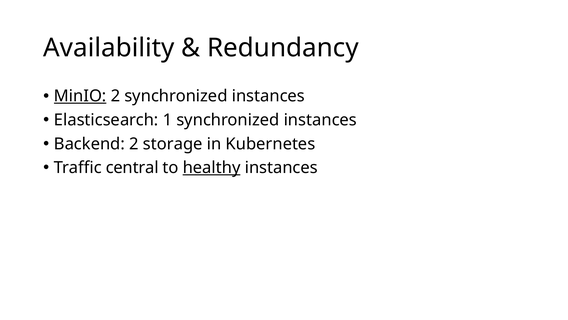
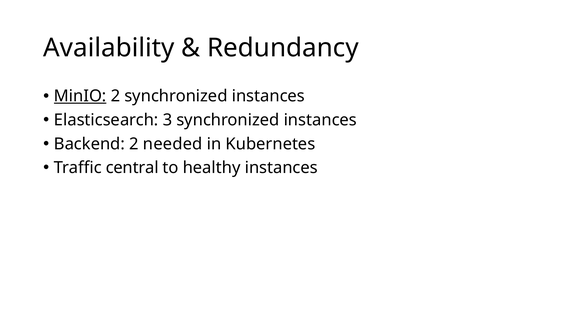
1: 1 -> 3
storage: storage -> needed
healthy underline: present -> none
